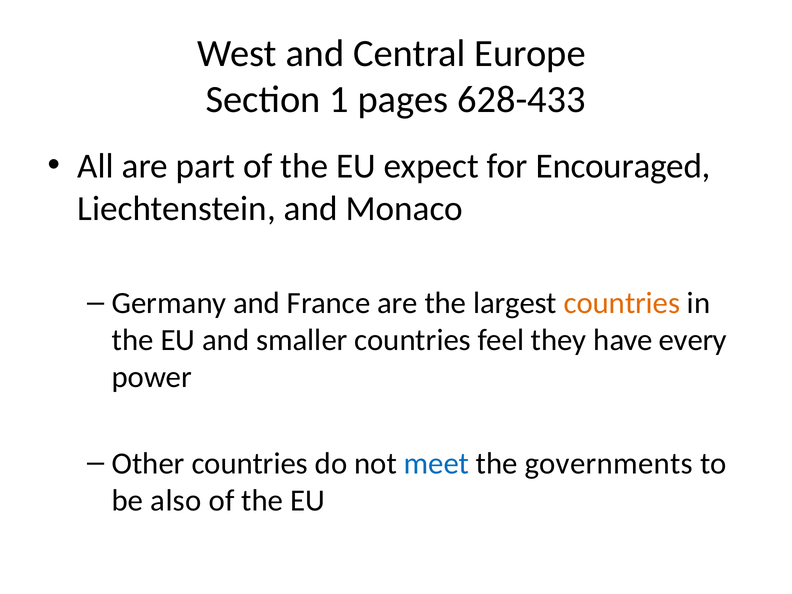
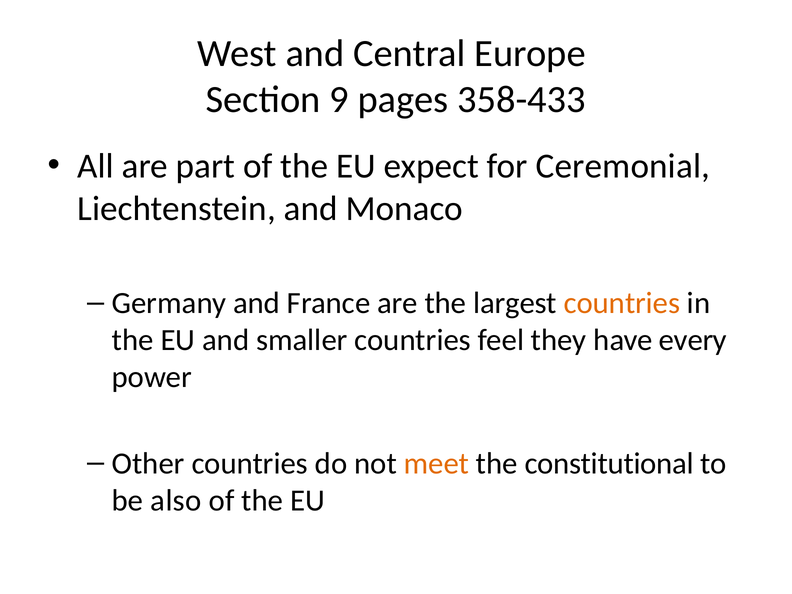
1: 1 -> 9
628-433: 628-433 -> 358-433
Encouraged: Encouraged -> Ceremonial
meet colour: blue -> orange
governments: governments -> constitutional
